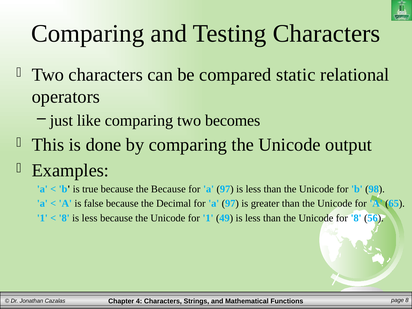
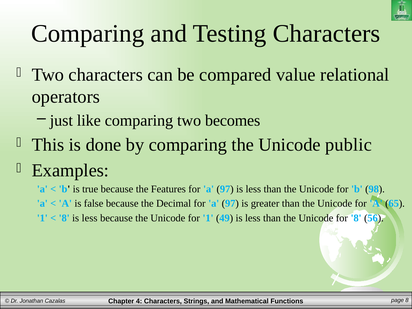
static: static -> value
output: output -> public
the Because: Because -> Features
